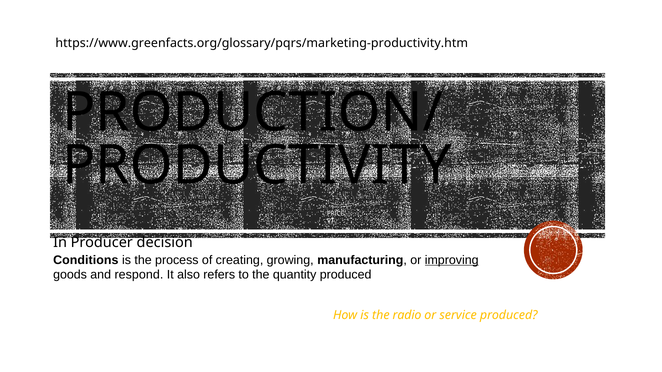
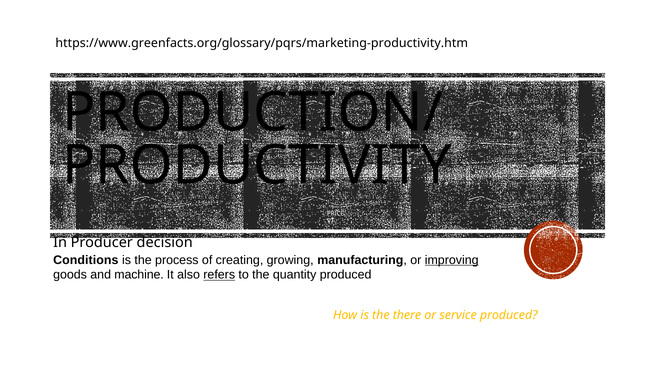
respond: respond -> machine
refers underline: none -> present
radio: radio -> there
